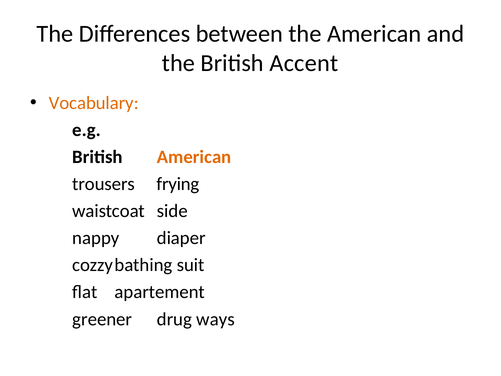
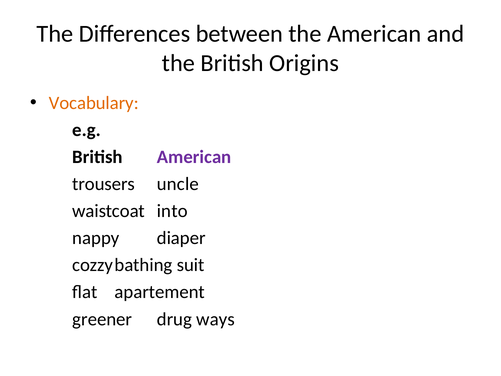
Accent: Accent -> Origins
American at (194, 157) colour: orange -> purple
frying: frying -> uncle
side: side -> into
